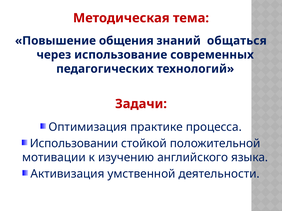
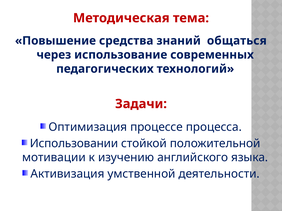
общения: общения -> средства
практике: практике -> процессе
